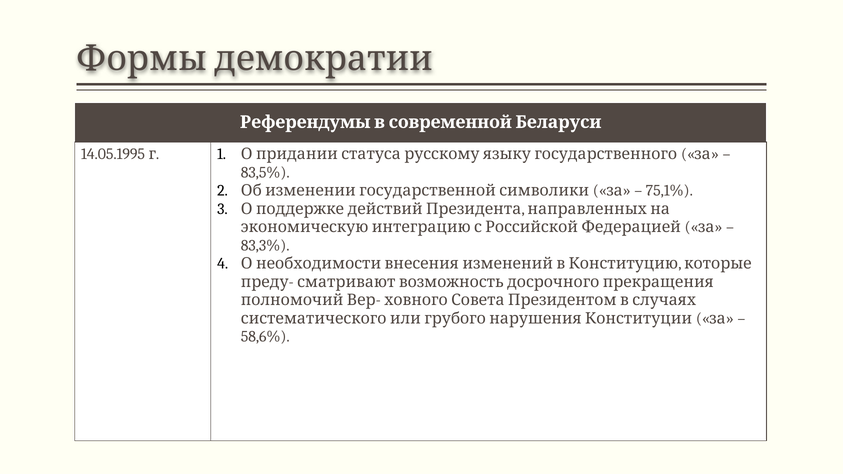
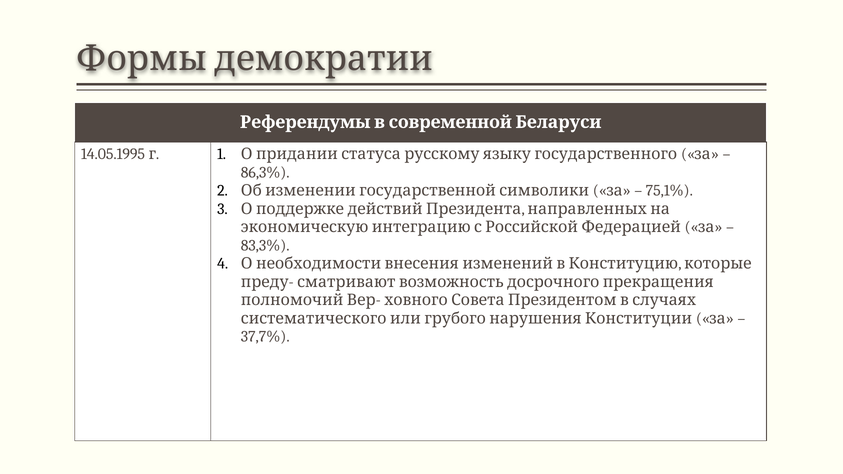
83,5%: 83,5% -> 86,3%
58,6%: 58,6% -> 37,7%
